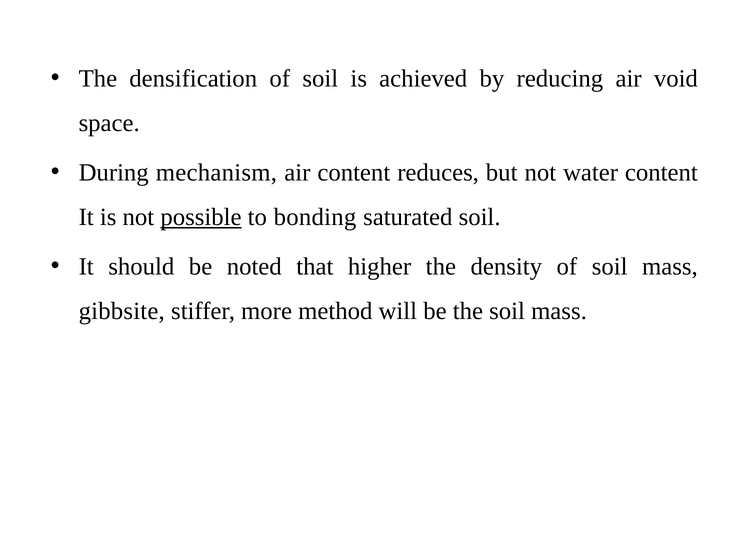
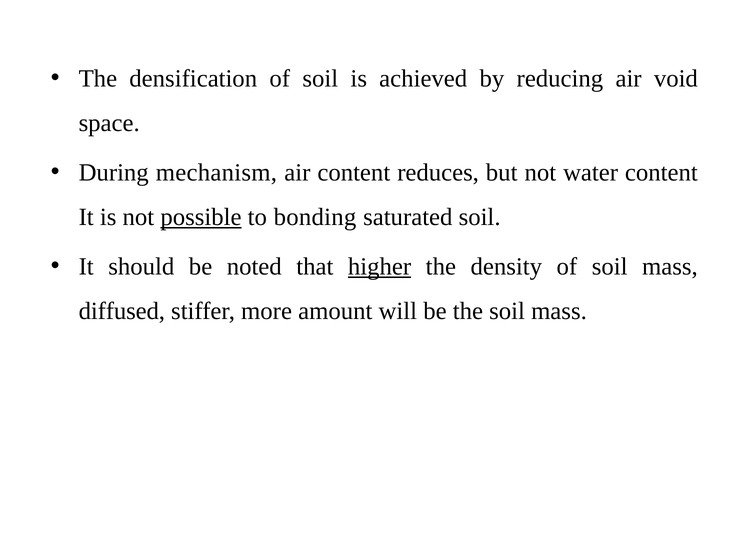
higher underline: none -> present
gibbsite: gibbsite -> diffused
method: method -> amount
